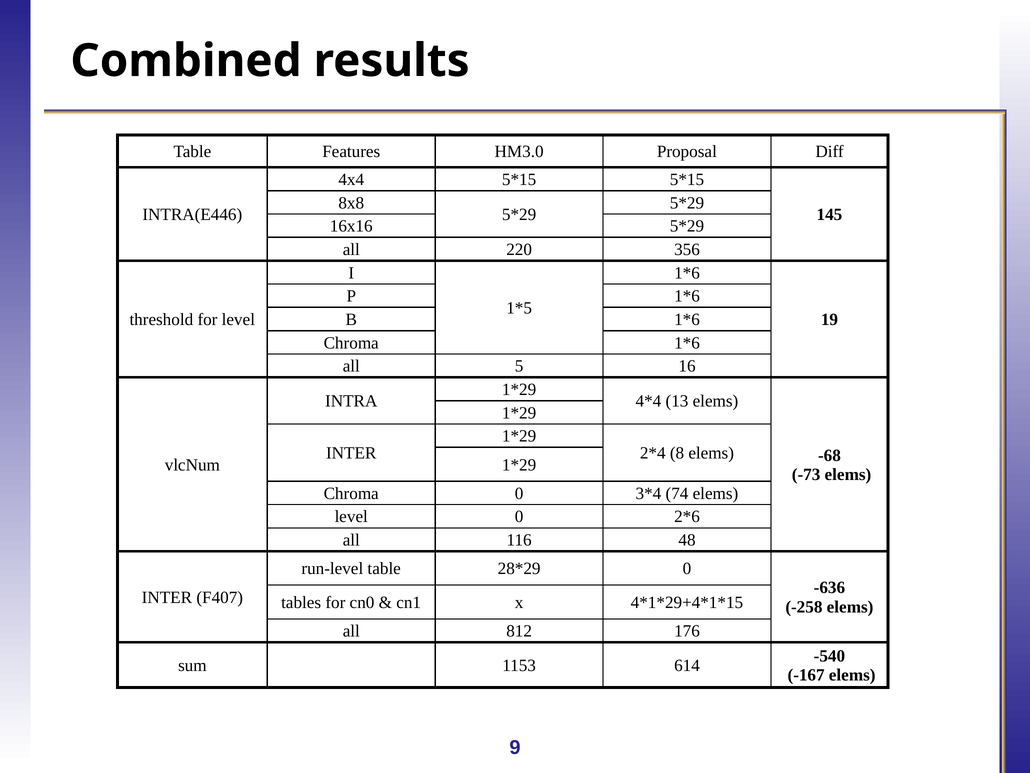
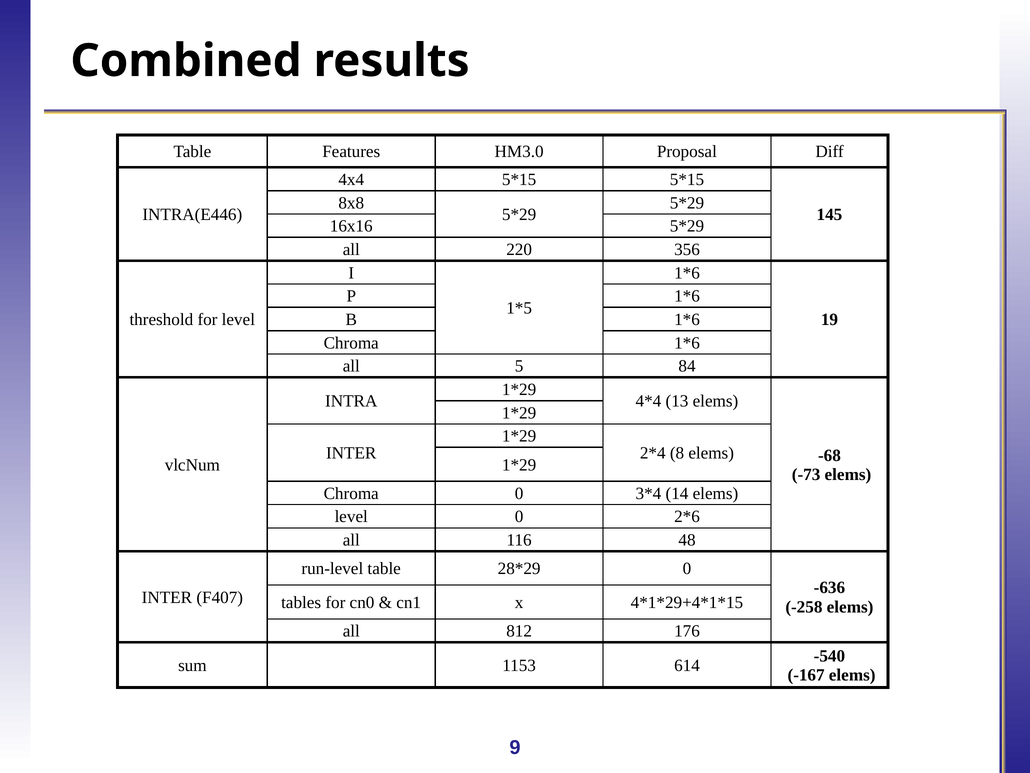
16: 16 -> 84
74: 74 -> 14
